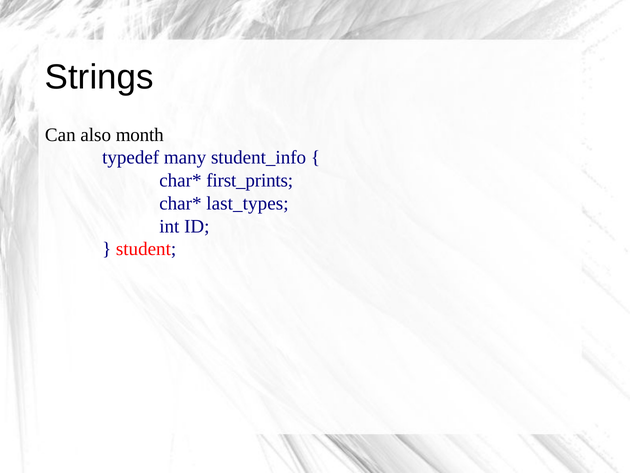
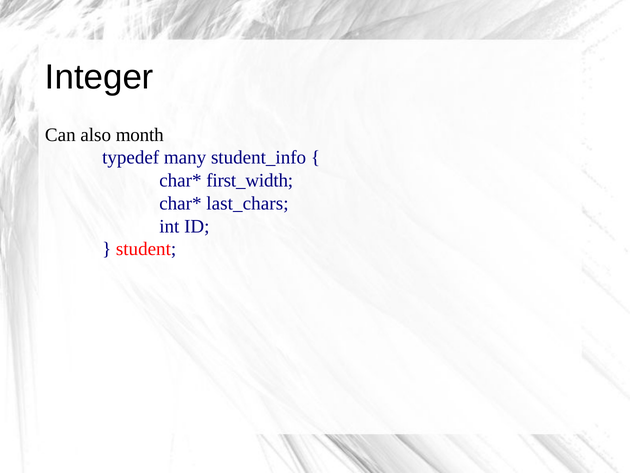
Strings: Strings -> Integer
first_prints: first_prints -> first_width
last_types: last_types -> last_chars
